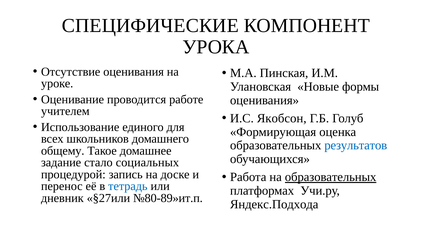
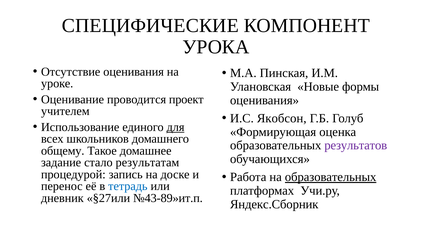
работе: работе -> проект
для underline: none -> present
результатов colour: blue -> purple
социальных: социальных -> результатам
№80-89»ит.п: №80-89»ит.п -> №43-89»ит.п
Яндекс.Подхода: Яндекс.Подхода -> Яндекс.Сборник
